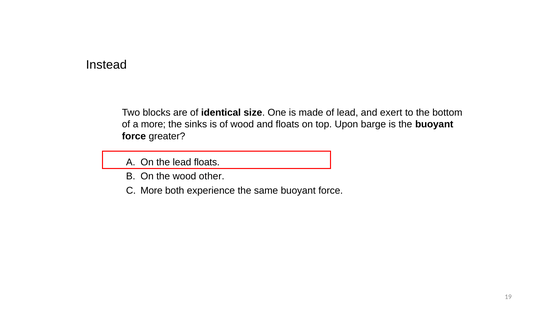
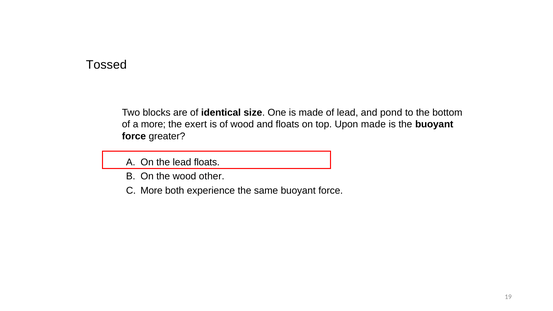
Instead: Instead -> Tossed
exert: exert -> pond
sinks: sinks -> exert
Upon barge: barge -> made
